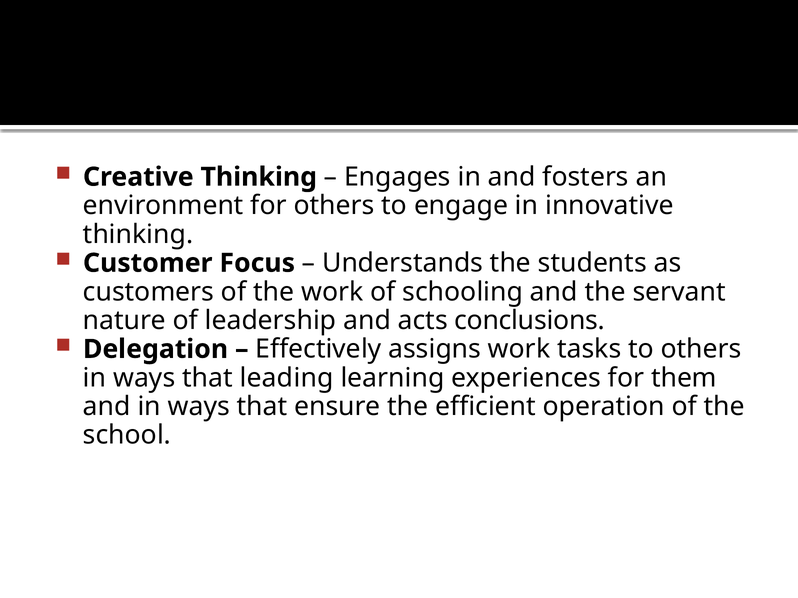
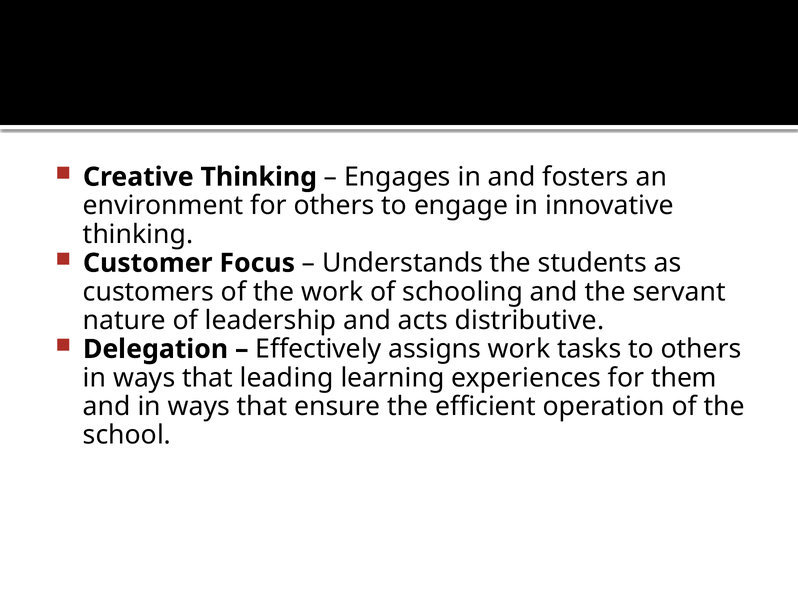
conclusions: conclusions -> distributive
